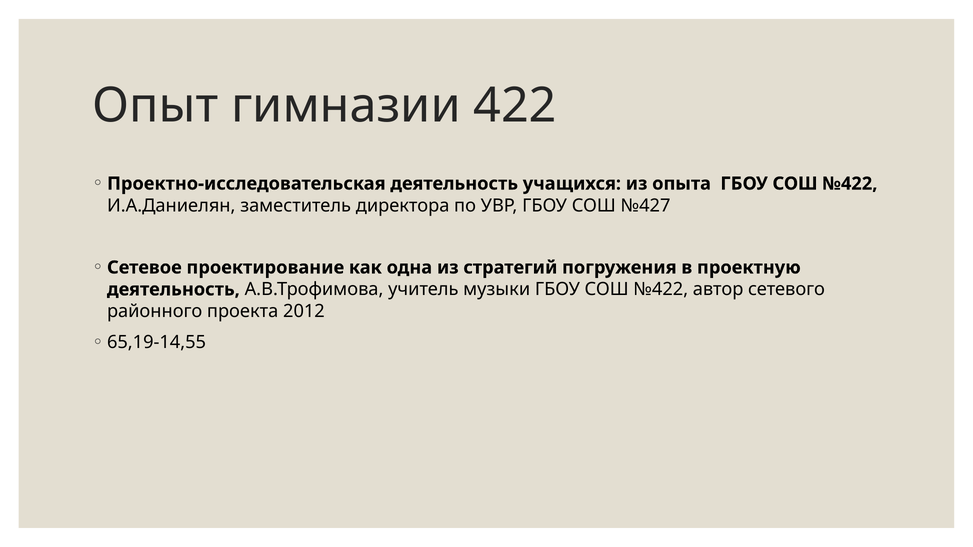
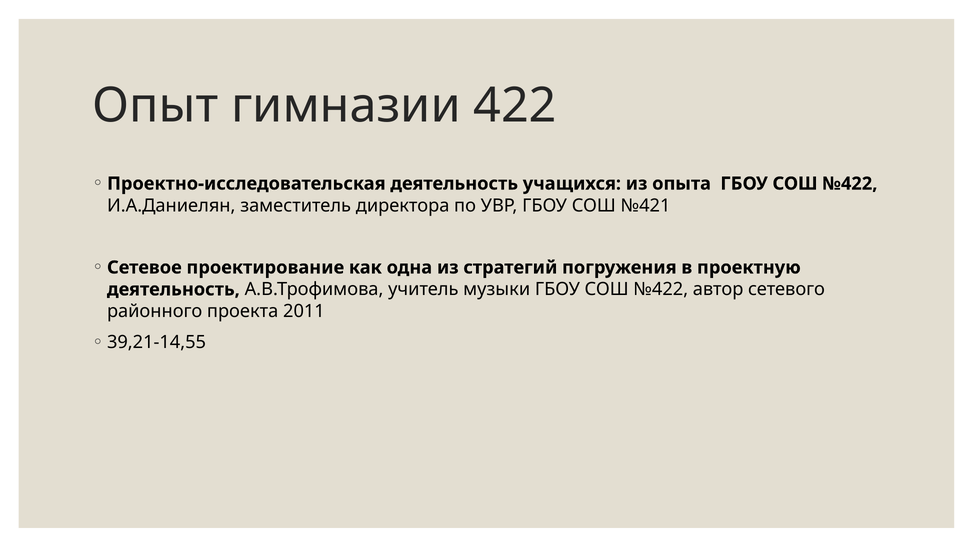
№427: №427 -> №421
2012: 2012 -> 2011
65,19-14,55: 65,19-14,55 -> 39,21-14,55
